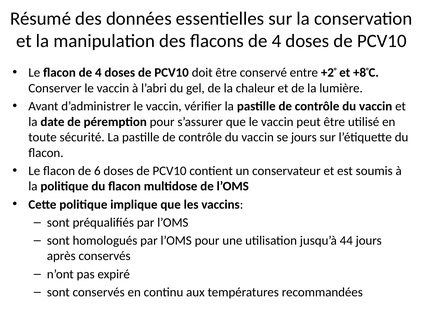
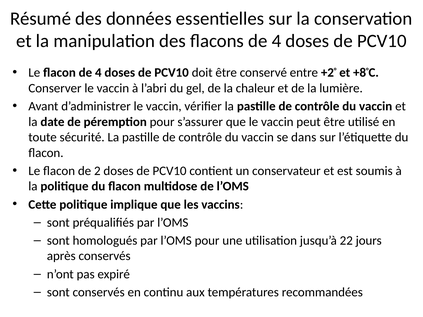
se jours: jours -> dans
6: 6 -> 2
44: 44 -> 22
